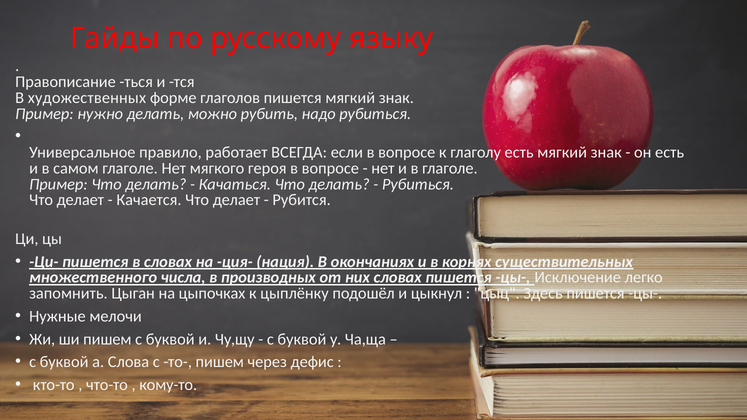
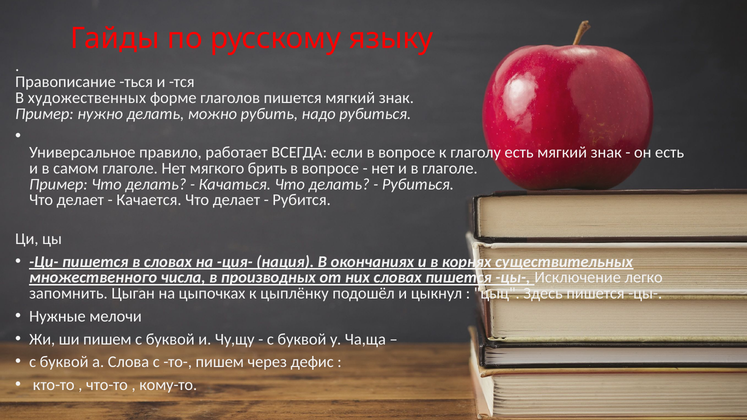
героя: героя -> брить
